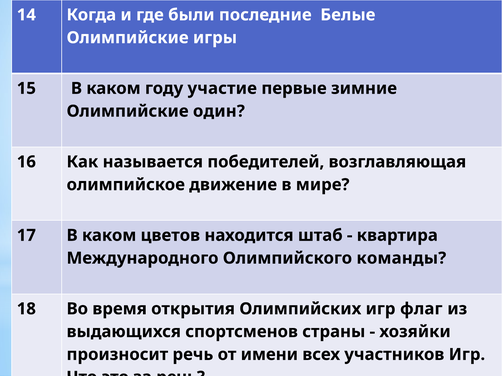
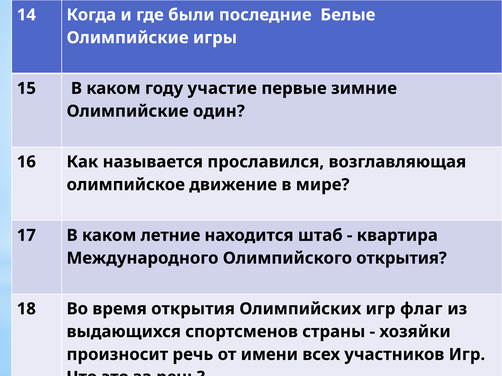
победителей: победителей -> прославился
цветов: цветов -> летние
Олимпийского команды: команды -> открытия
